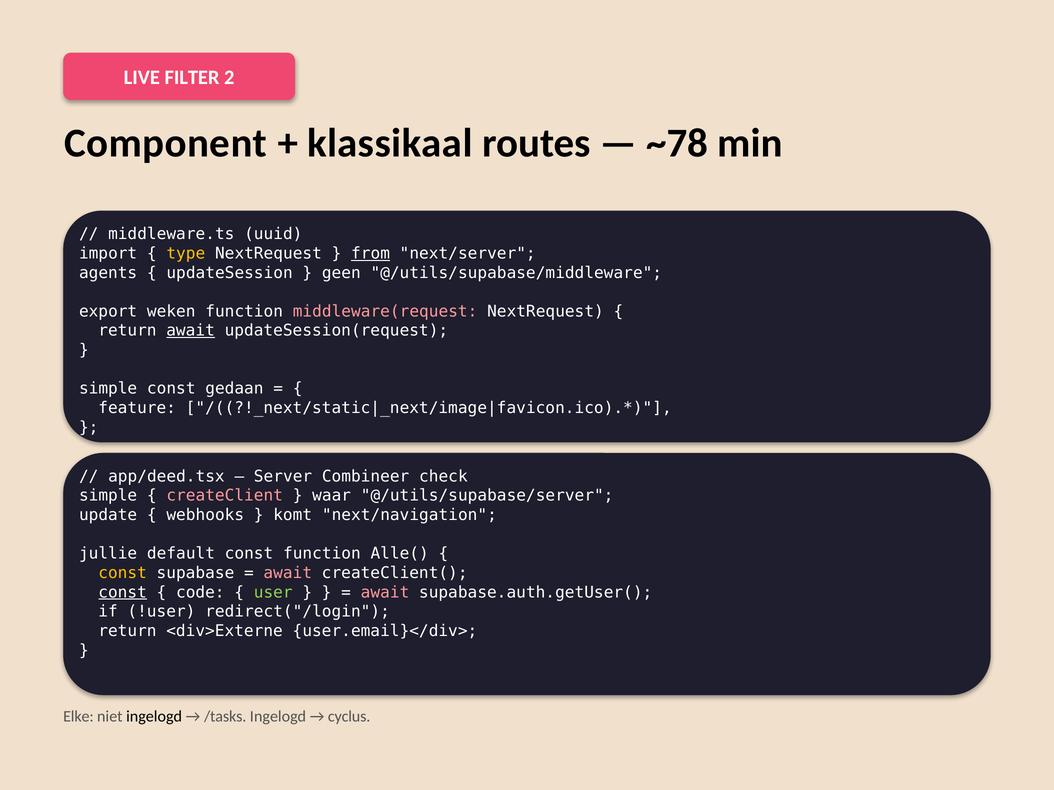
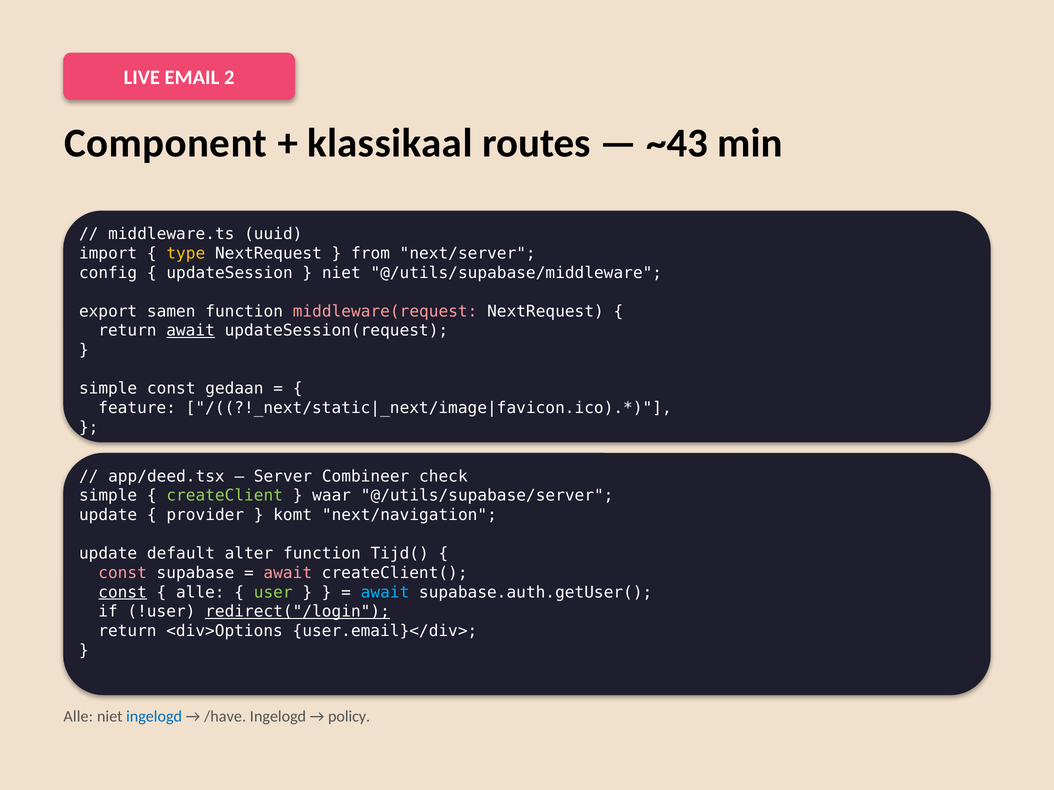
FILTER: FILTER -> EMAIL
~78: ~78 -> ~43
from underline: present -> none
agents: agents -> config
geen at (341, 273): geen -> niet
weken: weken -> samen
createClient colour: pink -> light green
webhooks: webhooks -> provider
jullie at (108, 554): jullie -> update
default const: const -> alter
Alle(: Alle( -> Tijd(
const at (123, 573) colour: yellow -> pink
code at (200, 593): code -> alle
await at (385, 593) colour: pink -> light blue
redirect("/login underline: none -> present
<div>Externe: <div>Externe -> <div>Options
Elke at (78, 717): Elke -> Alle
ingelogd at (154, 717) colour: black -> blue
/tasks: /tasks -> /have
cyclus: cyclus -> policy
